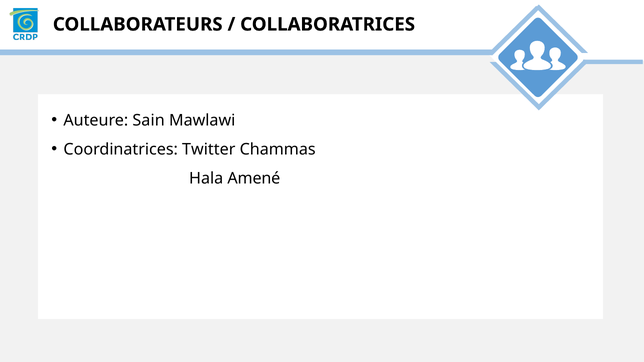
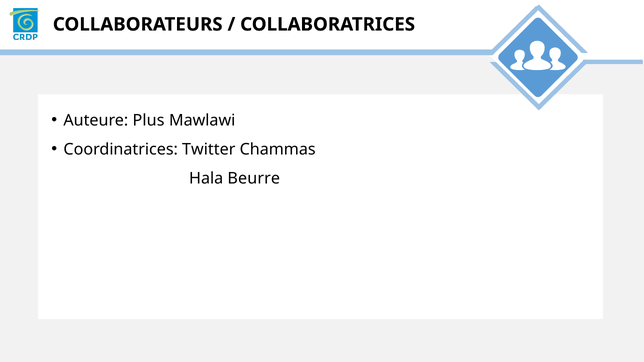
Sain: Sain -> Plus
Amené: Amené -> Beurre
